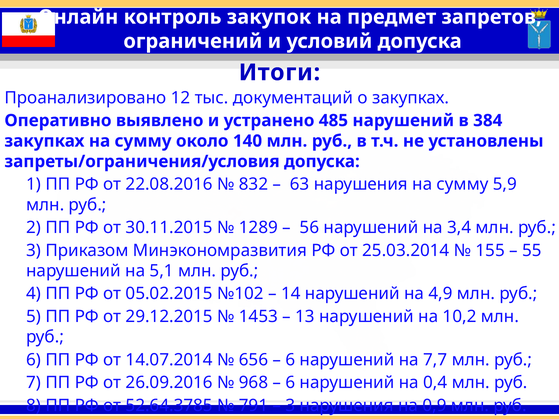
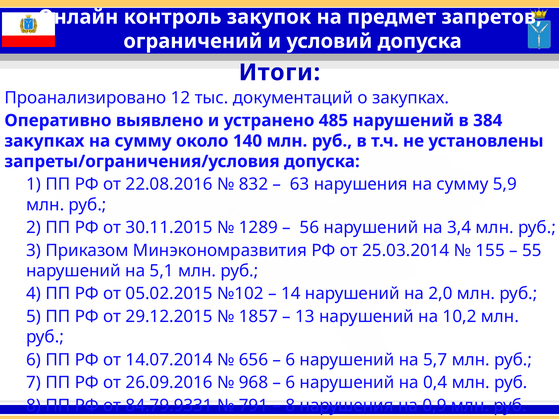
4,9: 4,9 -> 2,0
1453: 1453 -> 1857
7,7: 7,7 -> 5,7
52.64.3785: 52.64.3785 -> 84.79.9331
3 at (290, 406): 3 -> 8
